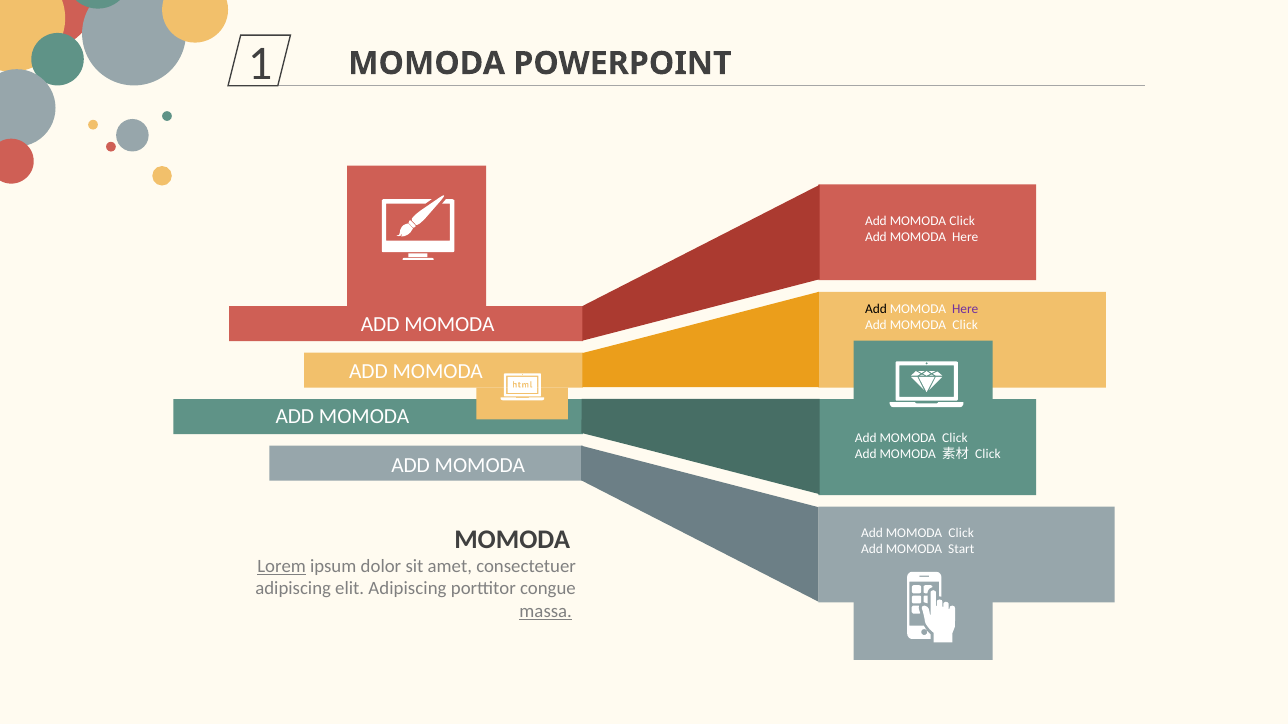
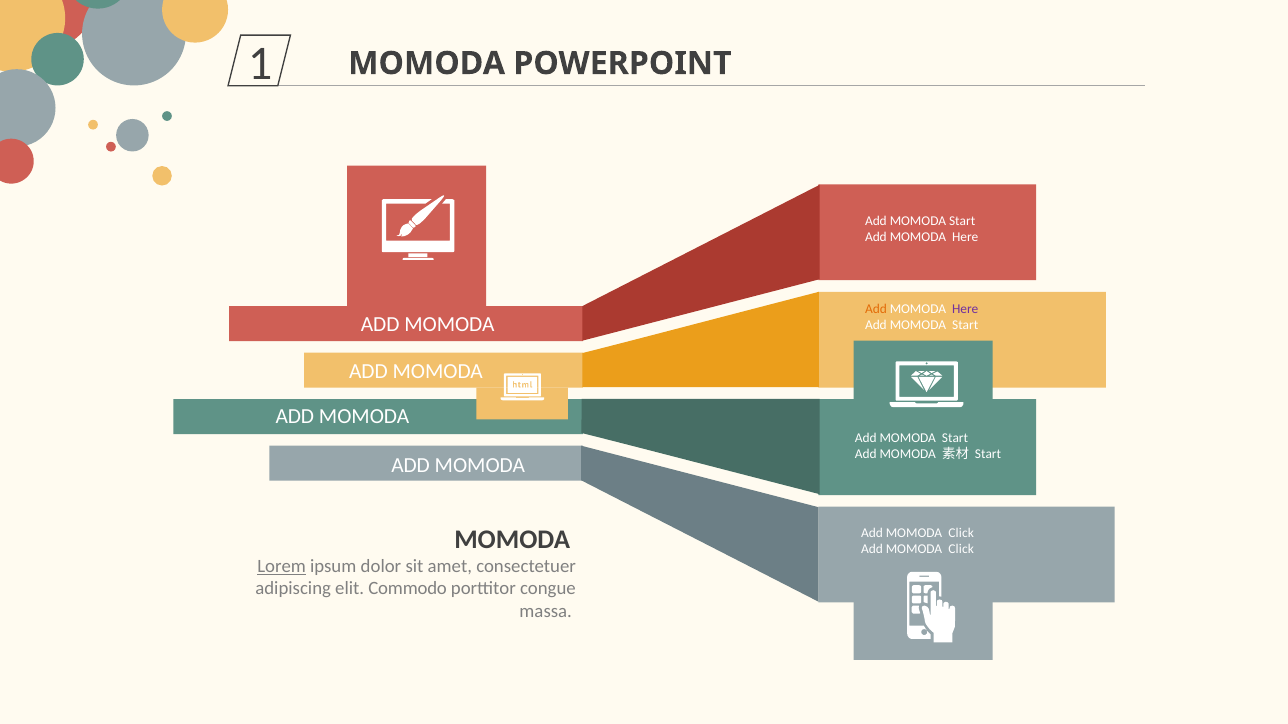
Click at (962, 221): Click -> Start
Add at (876, 309) colour: black -> orange
Click at (965, 325): Click -> Start
Click at (955, 438): Click -> Start
Click at (988, 454): Click -> Start
Start at (961, 549): Start -> Click
elit Adipiscing: Adipiscing -> Commodo
massa underline: present -> none
